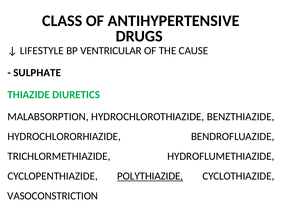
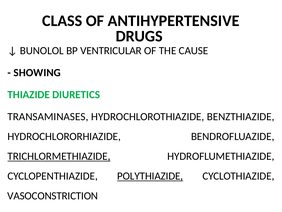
LIFESTYLE: LIFESTYLE -> BUNOLOL
SULPHATE: SULPHATE -> SHOWING
MALABSORPTION: MALABSORPTION -> TRANSAMINASES
TRICHLORMETHIAZIDE underline: none -> present
